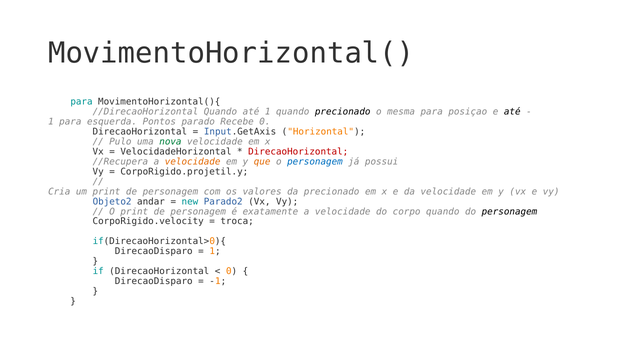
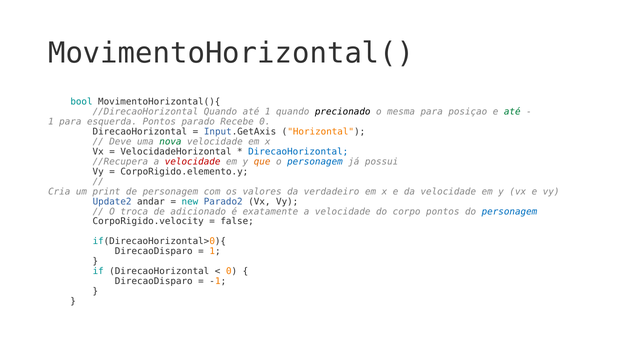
para at (81, 102): para -> bool
até at (512, 112) colour: black -> green
Pulo: Pulo -> Deve
DirecaoHorizontal at (298, 152) colour: red -> blue
velocidade at (193, 162) colour: orange -> red
CorpoRigido.projetil.y: CorpoRigido.projetil.y -> CorpoRigido.elemento.y
da precionado: precionado -> verdadeiro
Objeto2: Objeto2 -> Update2
O print: print -> troca
personagem at (198, 212): personagem -> adicionado
corpo quando: quando -> pontos
personagem at (509, 212) colour: black -> blue
troca: troca -> false
